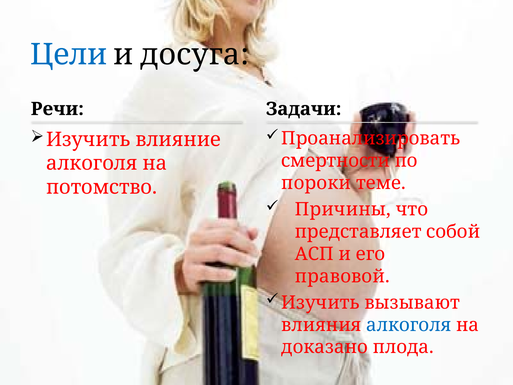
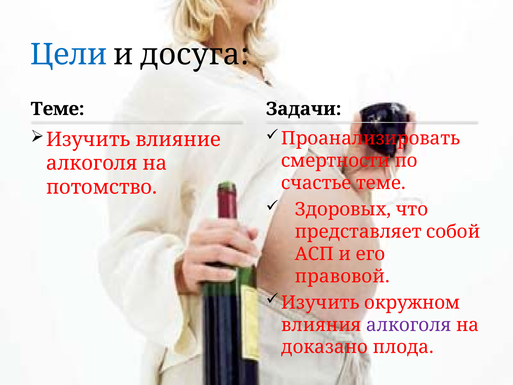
Речи at (57, 109): Речи -> Теме
пороки: пороки -> счастье
Причины: Причины -> Здоровых
вызывают: вызывают -> окружном
алкоголя at (409, 325) colour: blue -> purple
